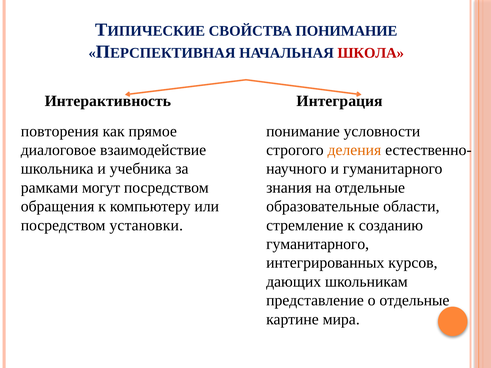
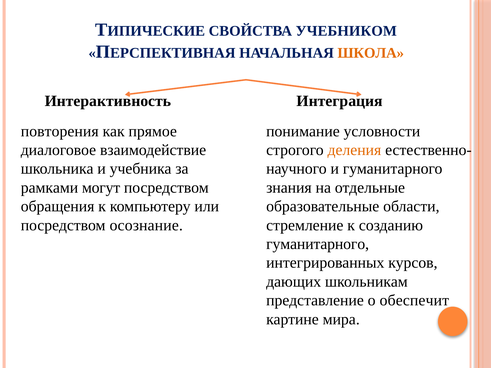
СВОЙСТВА ПОНИМАНИЕ: ПОНИМАНИЕ -> УЧЕБНИКОМ
ШКОЛА colour: red -> orange
установки: установки -> осознание
о отдельные: отдельные -> обеспечит
